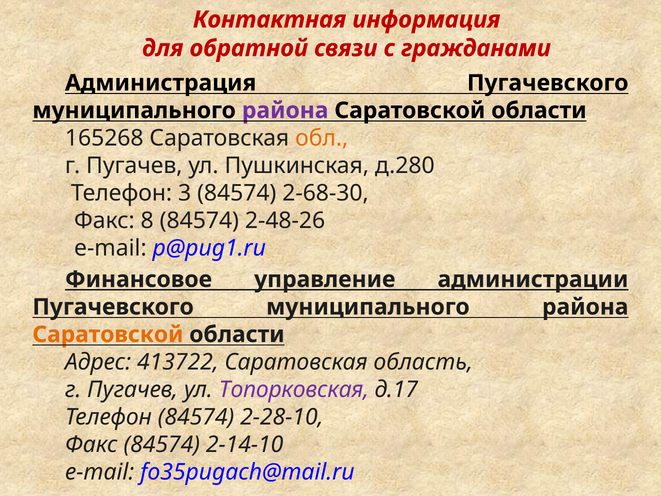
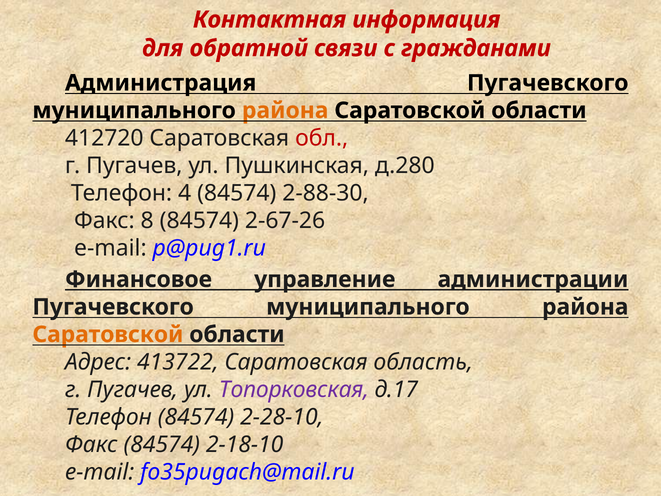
района at (285, 110) colour: purple -> orange
165268: 165268 -> 412720
обл colour: orange -> red
3: 3 -> 4
2-68-30: 2-68-30 -> 2-88-30
2-48-26: 2-48-26 -> 2-67-26
2-14-10: 2-14-10 -> 2-18-10
